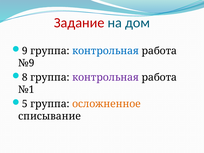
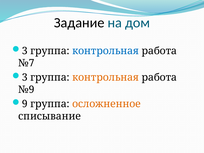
Задание colour: red -> black
9 at (25, 51): 9 -> 3
№9: №9 -> №7
8 at (25, 77): 8 -> 3
контрольная at (106, 77) colour: purple -> orange
№1: №1 -> №9
5: 5 -> 9
